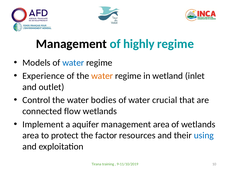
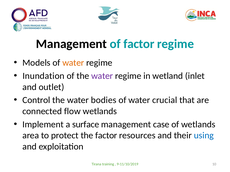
of highly: highly -> factor
water at (73, 63) colour: blue -> orange
Experience: Experience -> Inundation
water at (102, 76) colour: orange -> purple
aquifer: aquifer -> surface
management area: area -> case
